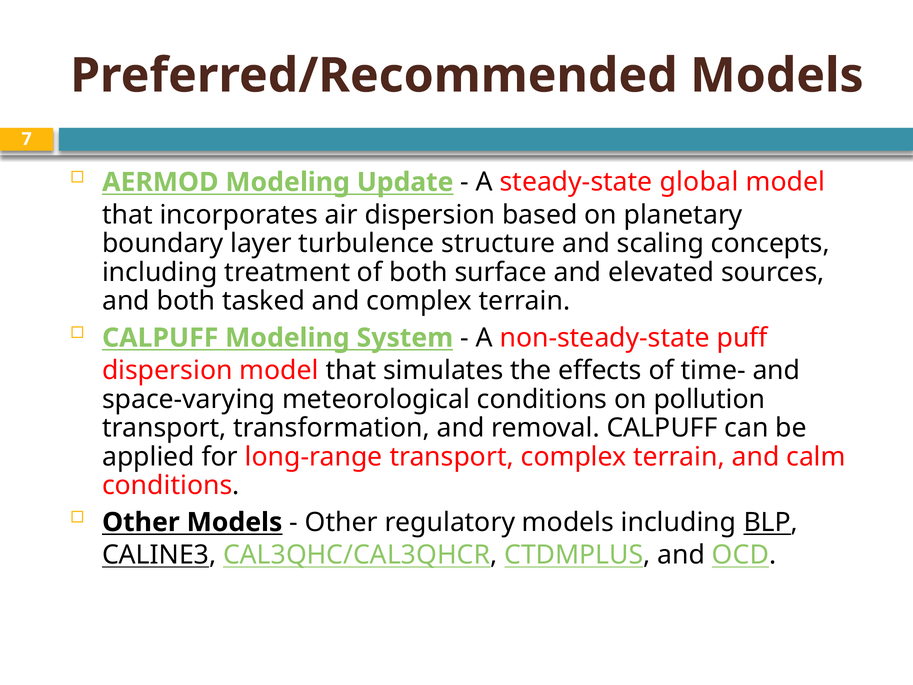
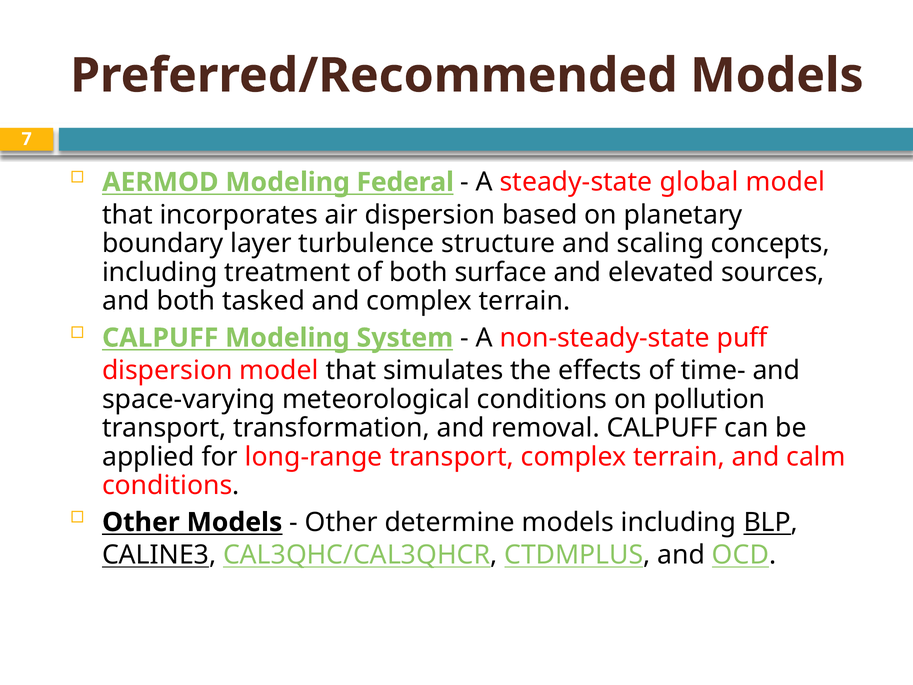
Update: Update -> Federal
regulatory: regulatory -> determine
